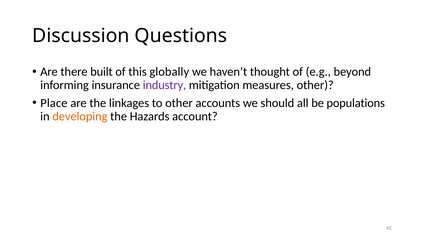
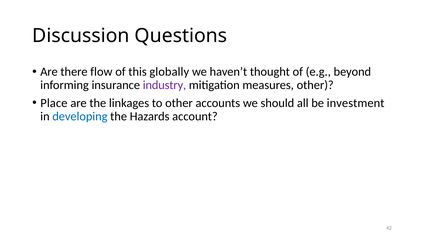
built: built -> flow
populations: populations -> investment
developing colour: orange -> blue
